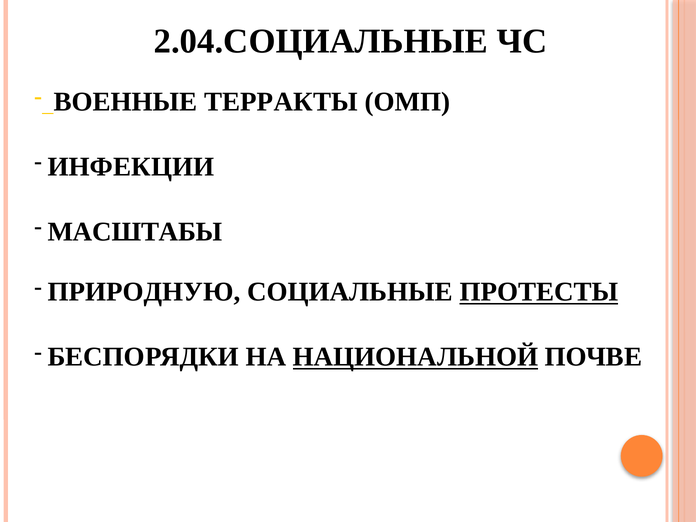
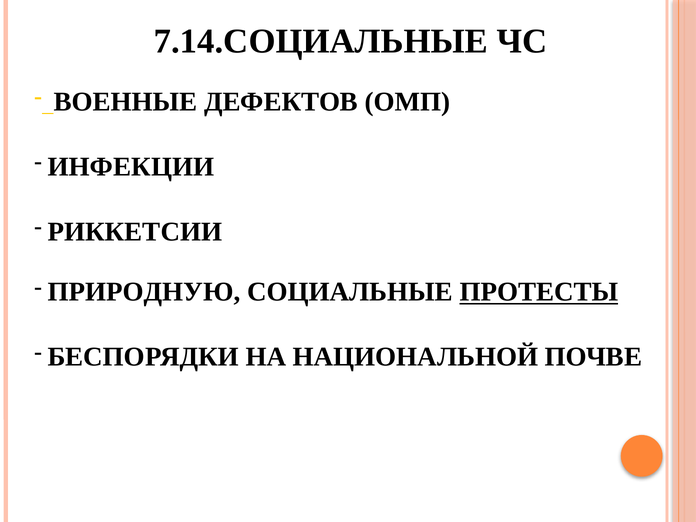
2.04.СОЦИАЛЬНЫЕ: 2.04.СОЦИАЛЬНЫЕ -> 7.14.СОЦИАЛЬНЫЕ
ТЕРРАКТЫ: ТЕРРАКТЫ -> ДЕФЕКТОВ
МАСШТАБЫ: МАСШТАБЫ -> РИККЕТСИИ
НАЦИОНАЛЬНОЙ underline: present -> none
